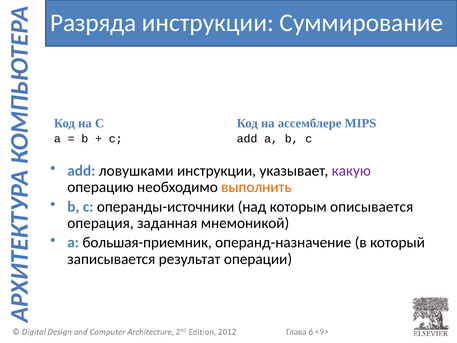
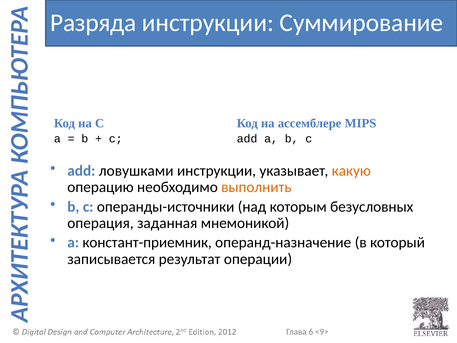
какую colour: purple -> orange
описывается: описывается -> безусловных
большая-приемник: большая-приемник -> констант-приемник
